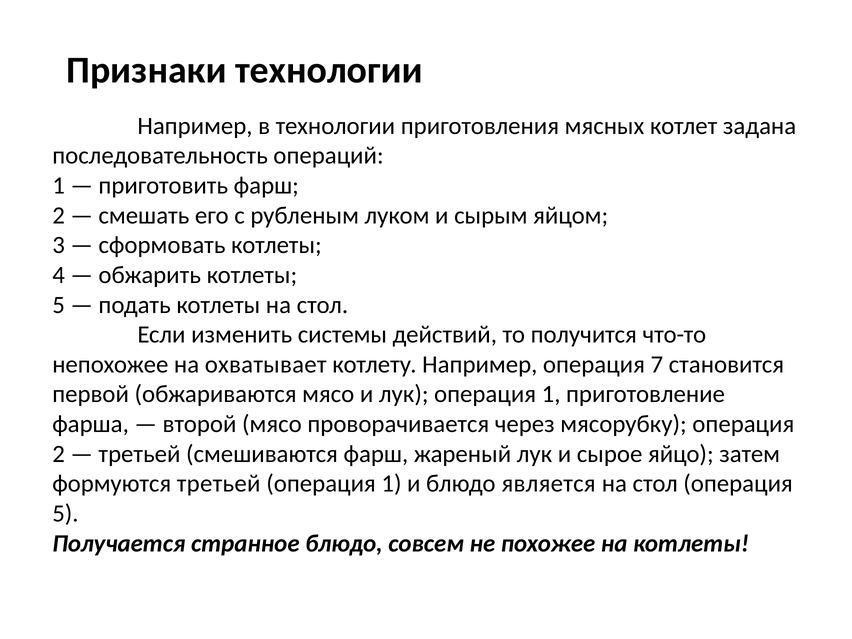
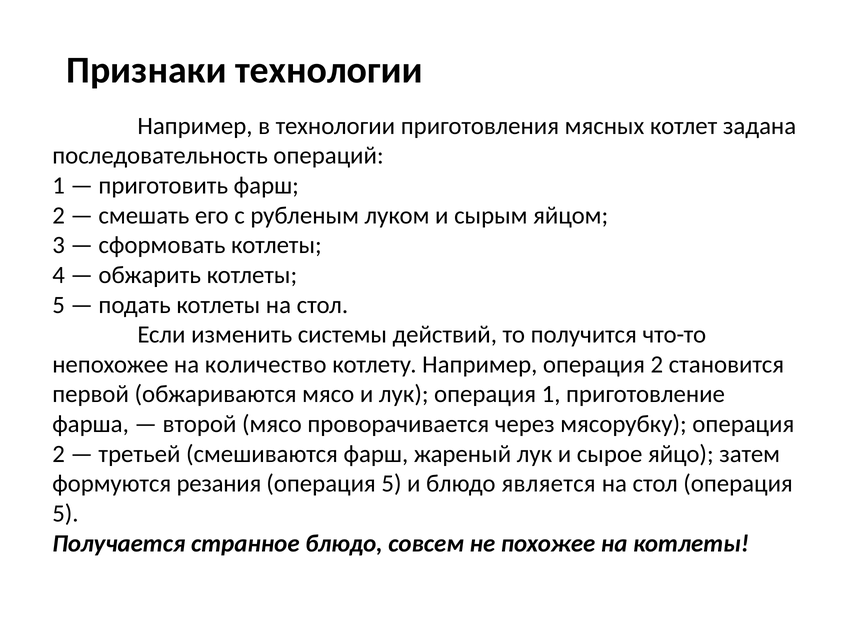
охватывает: охватывает -> количество
Например операция 7: 7 -> 2
формуются третьей: третьей -> резания
1 at (391, 484): 1 -> 5
